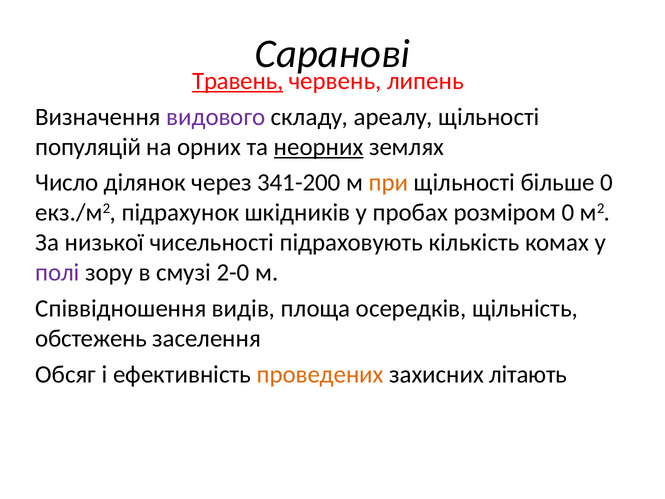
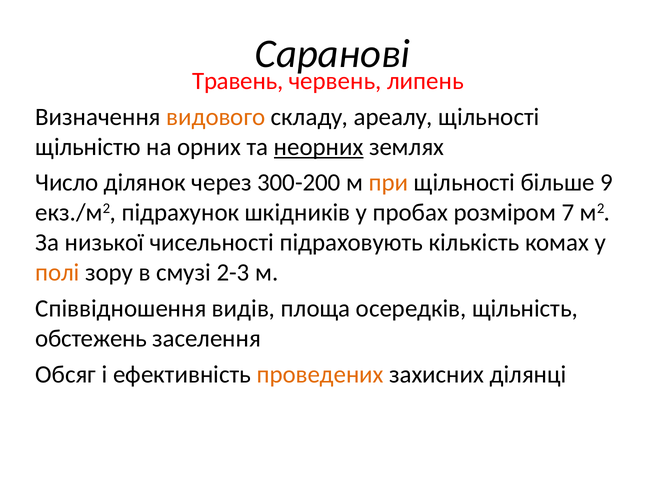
Травень underline: present -> none
видового colour: purple -> orange
популяцій: популяцій -> щільністю
341-200: 341-200 -> 300-200
більше 0: 0 -> 9
розміром 0: 0 -> 7
полі colour: purple -> orange
2-0: 2-0 -> 2-3
літають: літають -> ділянці
